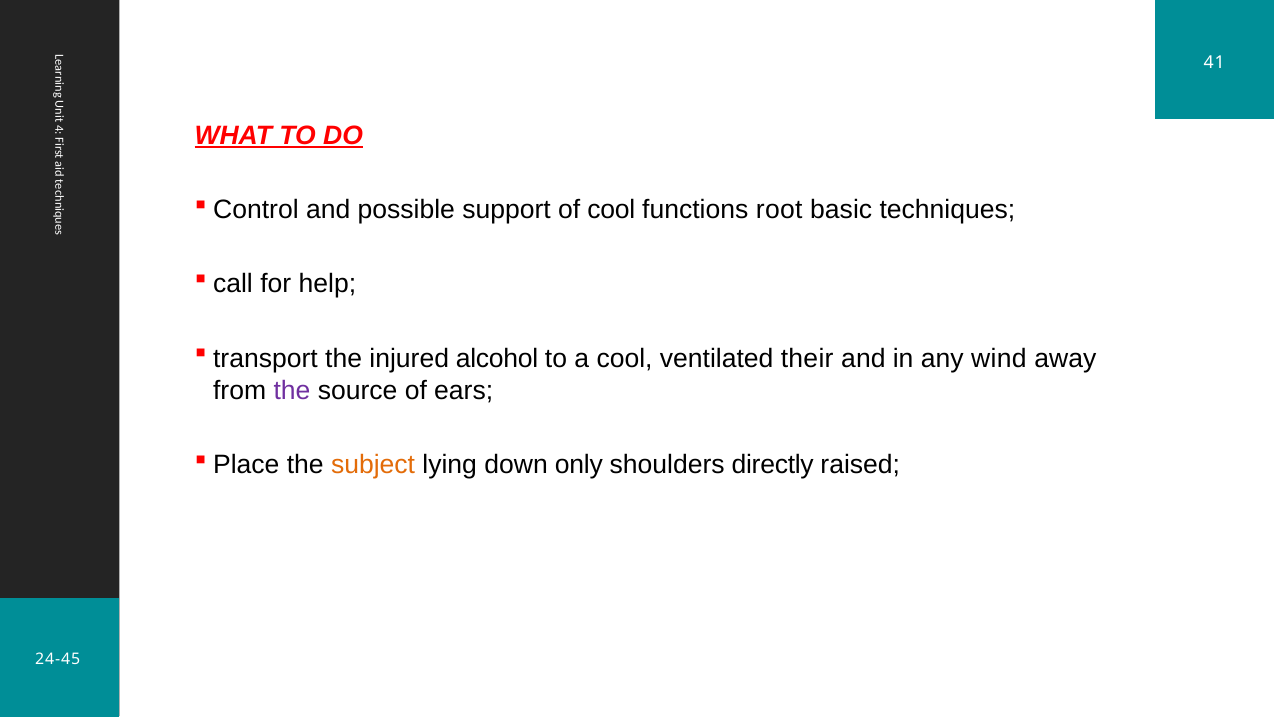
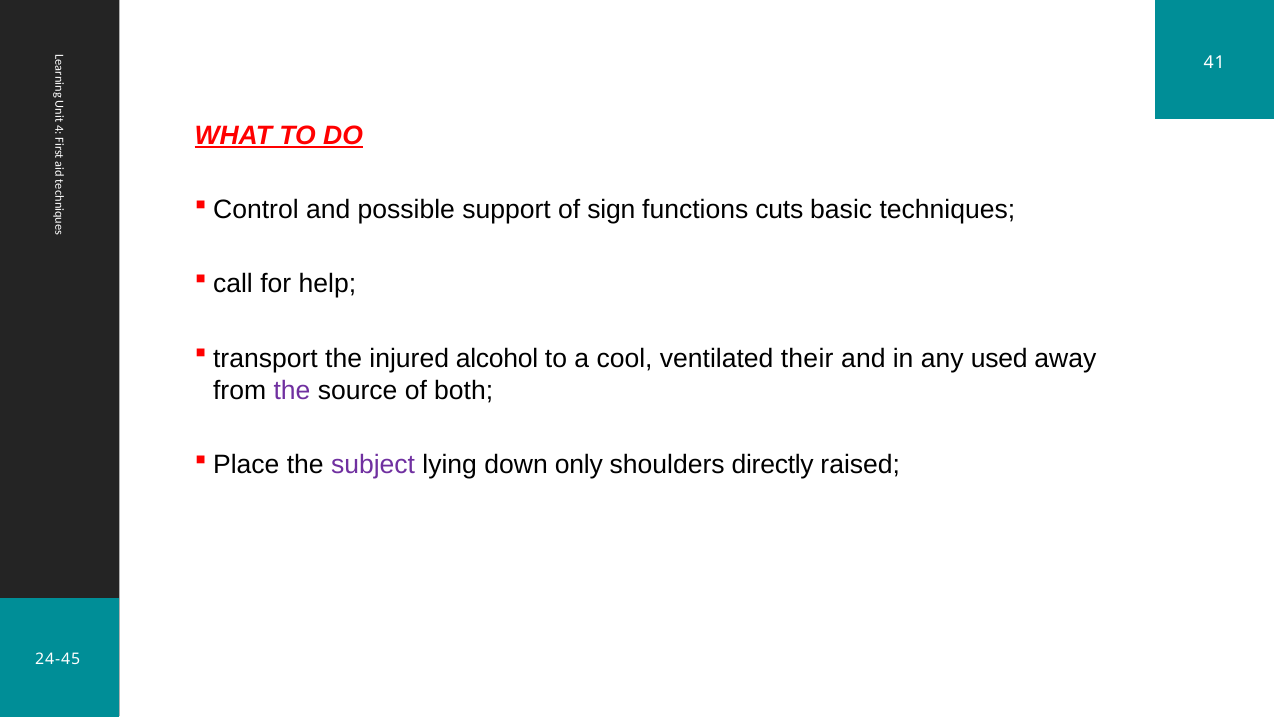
of cool: cool -> sign
root: root -> cuts
wind: wind -> used
ears: ears -> both
subject colour: orange -> purple
